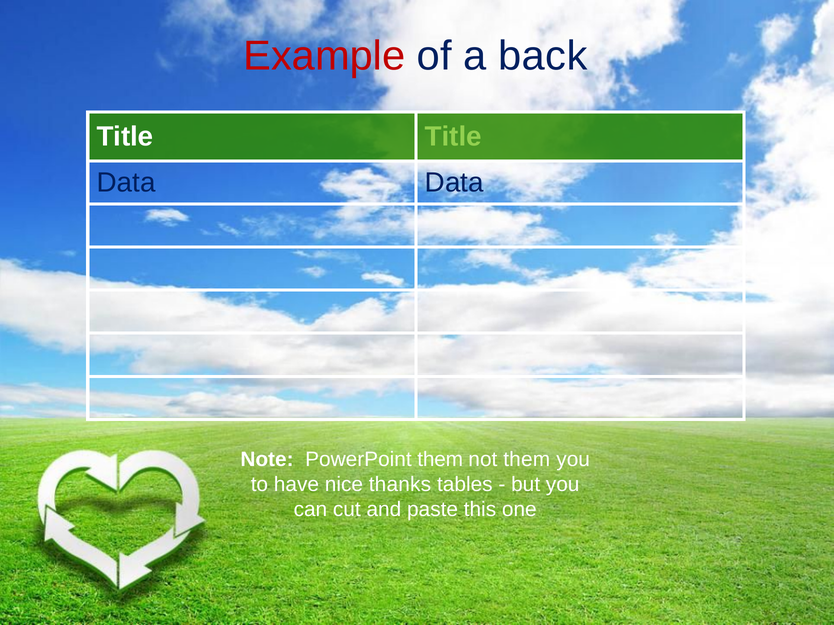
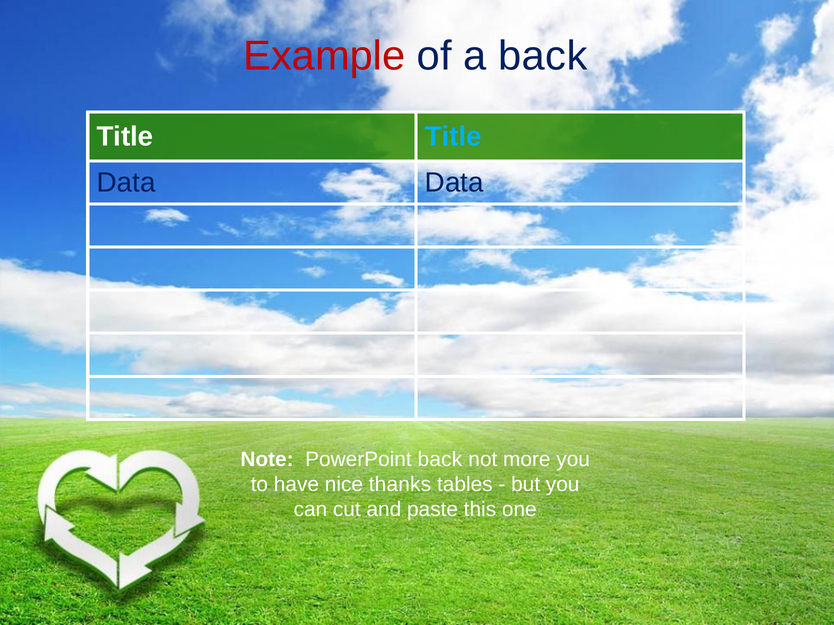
Title at (453, 137) colour: light green -> light blue
PowerPoint them: them -> back
not them: them -> more
